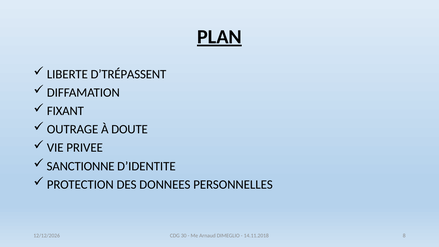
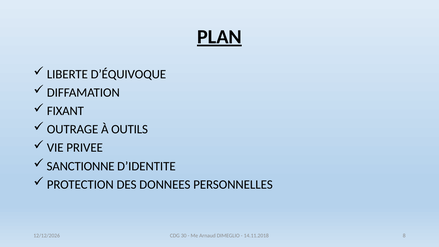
D’TRÉPASSENT: D’TRÉPASSENT -> D’ÉQUIVOQUE
DOUTE: DOUTE -> OUTILS
